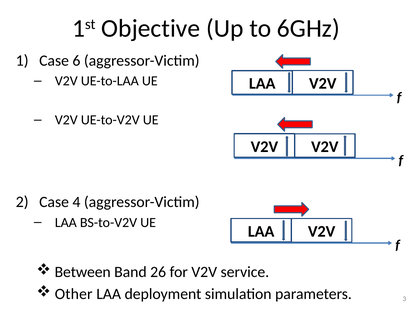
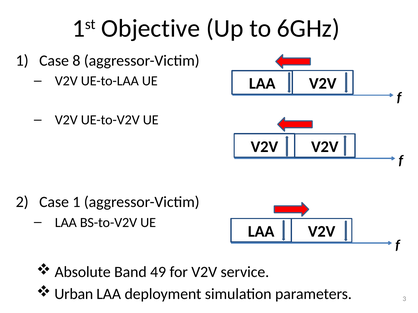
6: 6 -> 8
Case 4: 4 -> 1
Between: Between -> Absolute
26: 26 -> 49
Other: Other -> Urban
